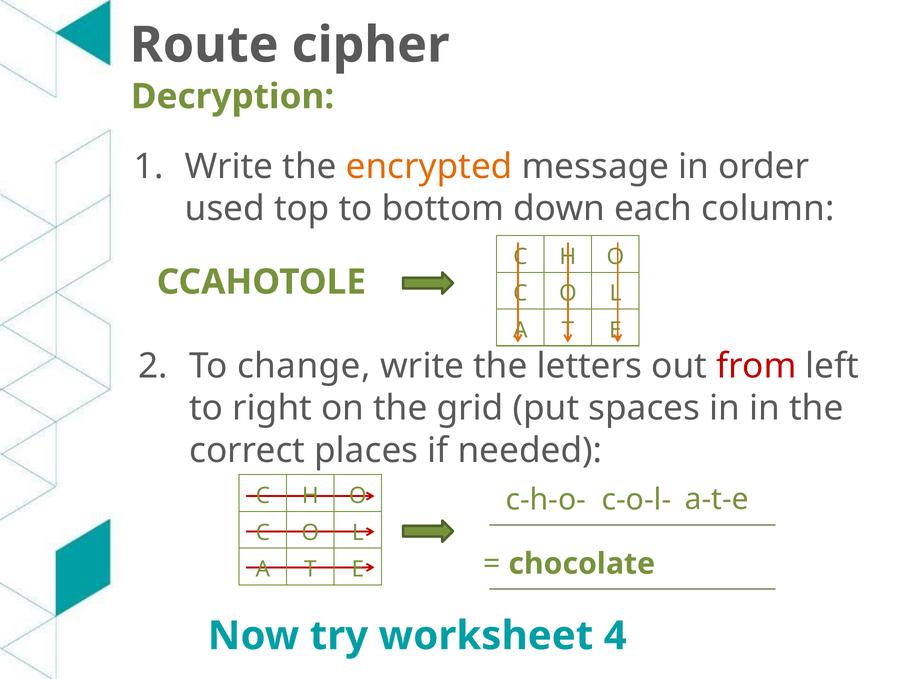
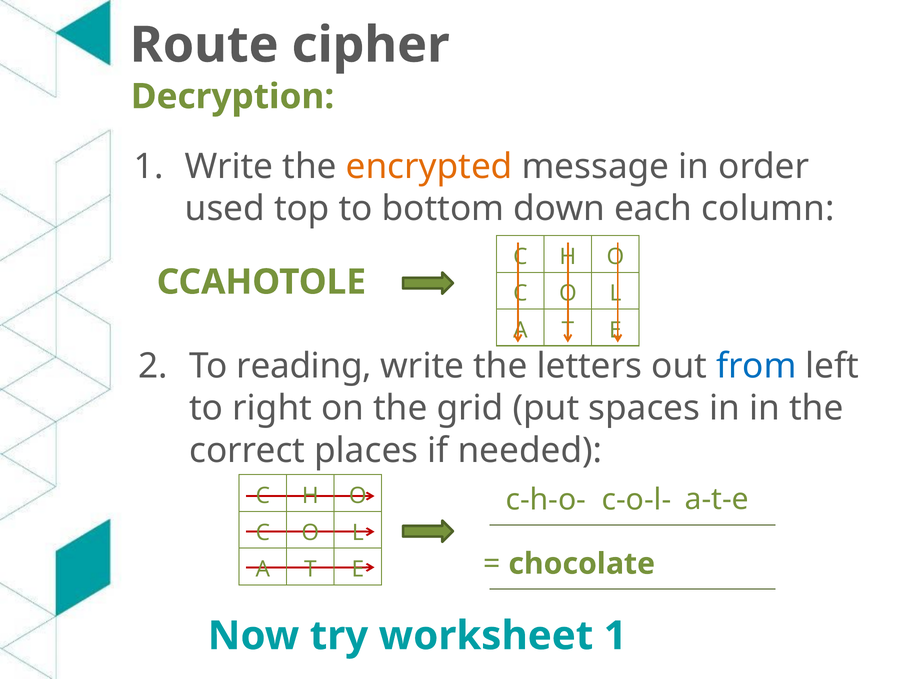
change: change -> reading
from colour: red -> blue
worksheet 4: 4 -> 1
